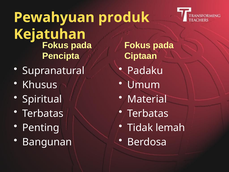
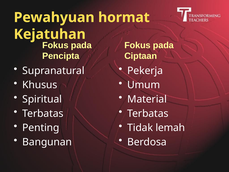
produk: produk -> hormat
Padaku: Padaku -> Pekerja
